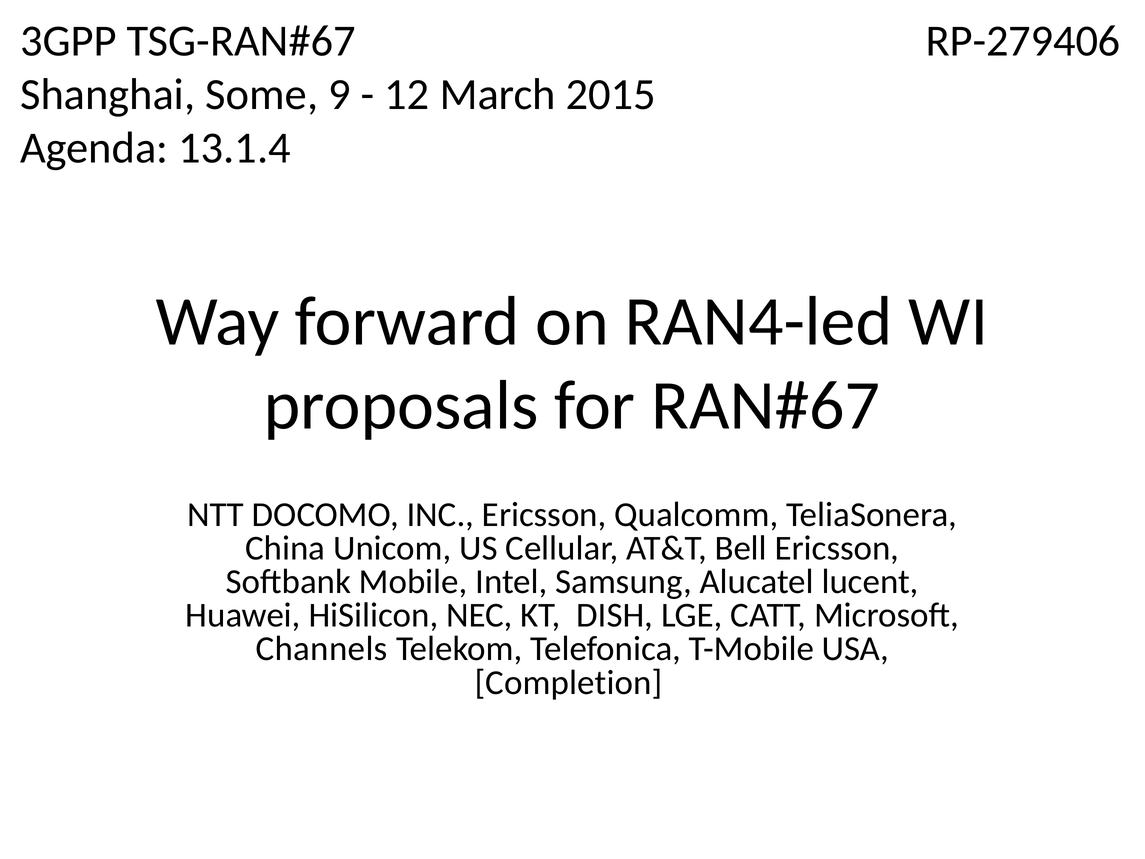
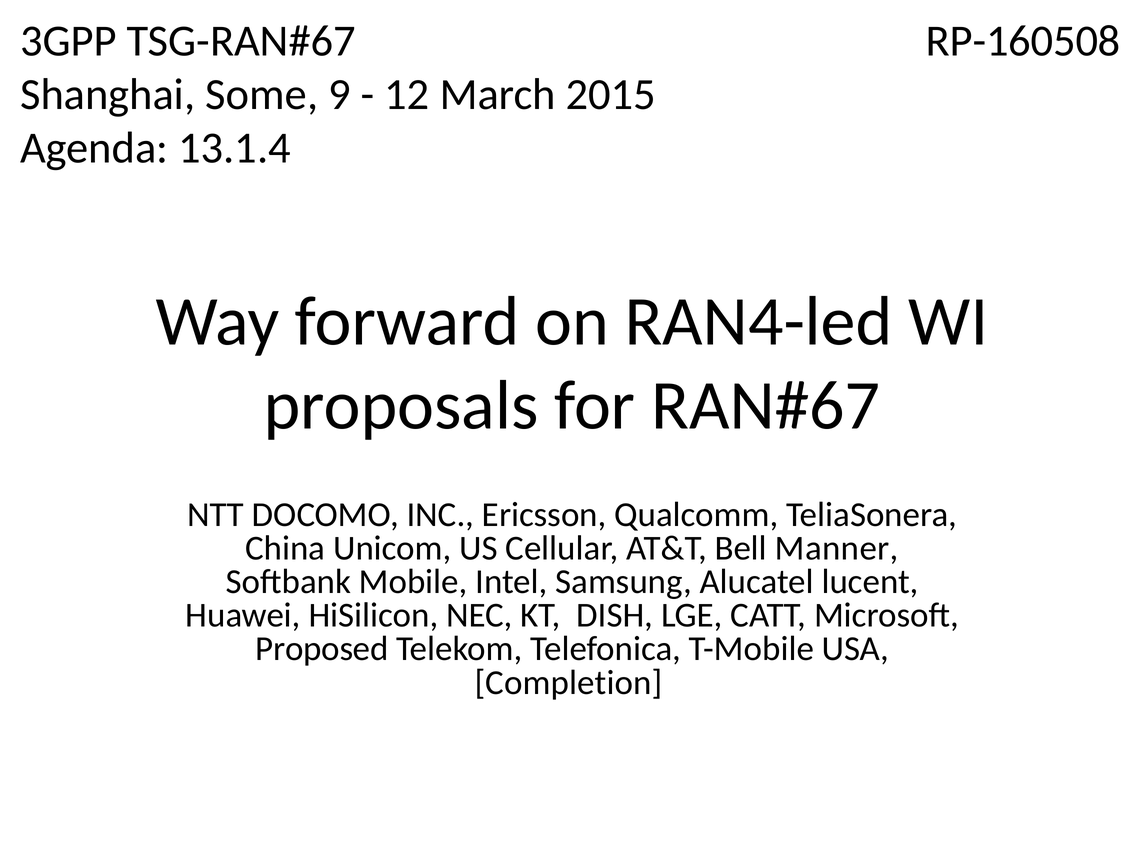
RP-279406: RP-279406 -> RP-160508
Bell Ericsson: Ericsson -> Manner
Channels: Channels -> Proposed
